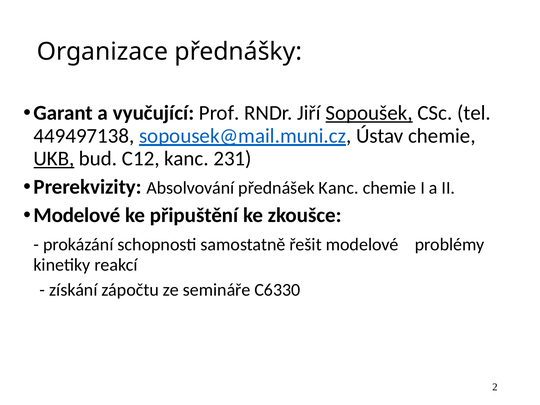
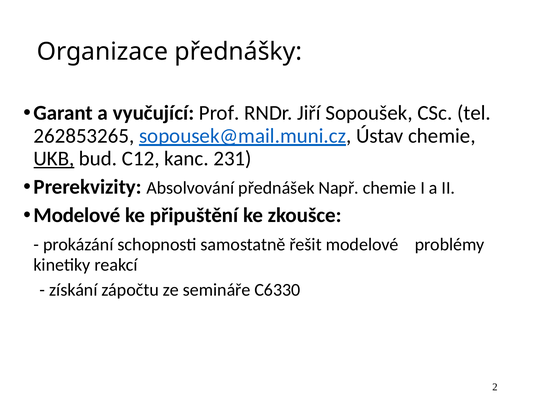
Sopoušek underline: present -> none
449497138: 449497138 -> 262853265
přednášek Kanc: Kanc -> Např
